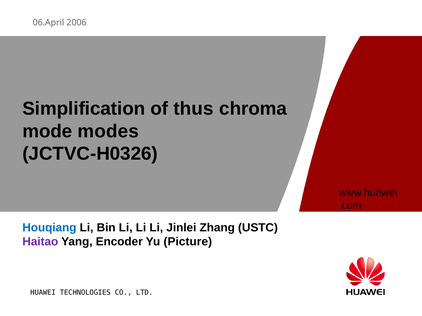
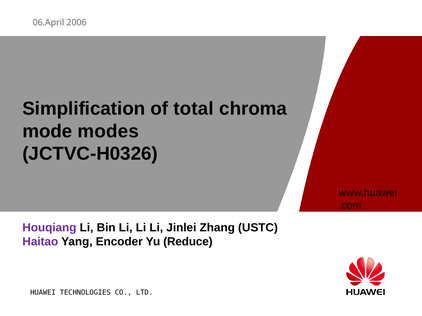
thus: thus -> total
Houqiang colour: blue -> purple
Picture: Picture -> Reduce
